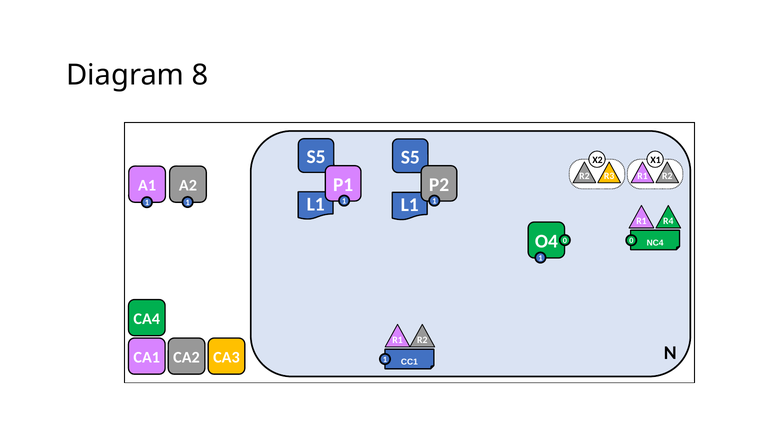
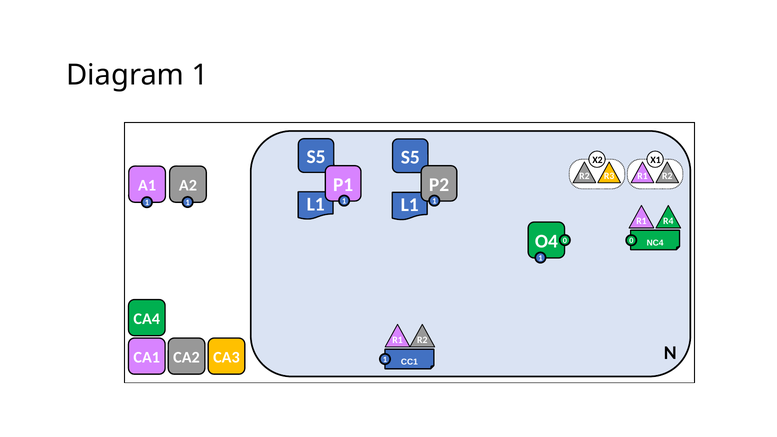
Diagram 8: 8 -> 1
